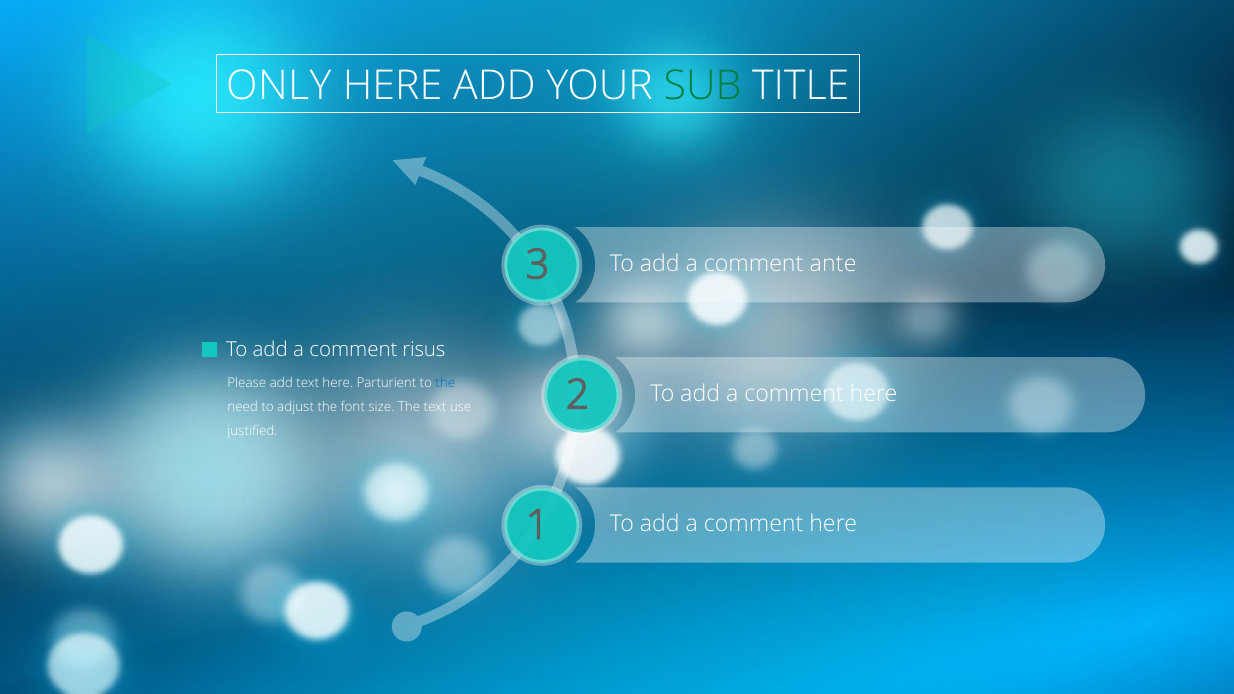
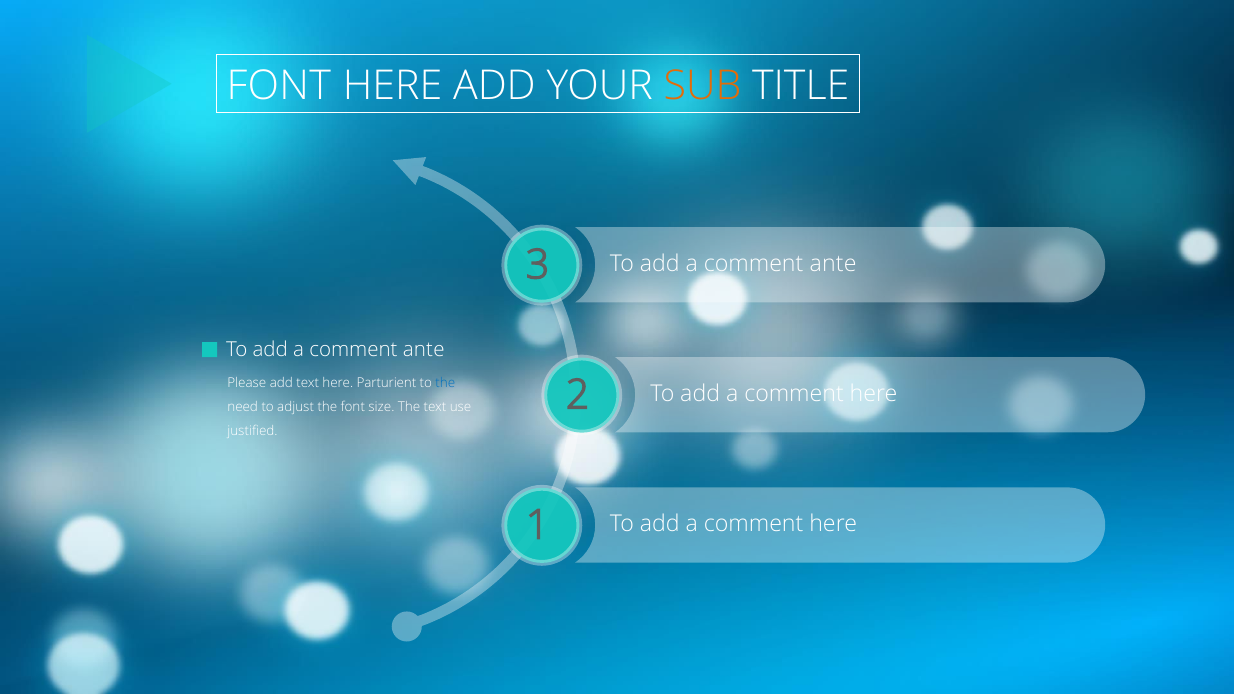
ONLY at (279, 86): ONLY -> FONT
SUB colour: green -> orange
risus at (424, 349): risus -> ante
